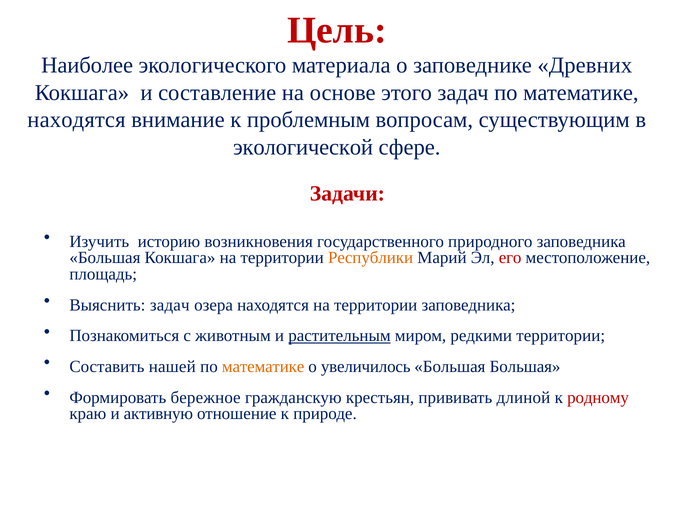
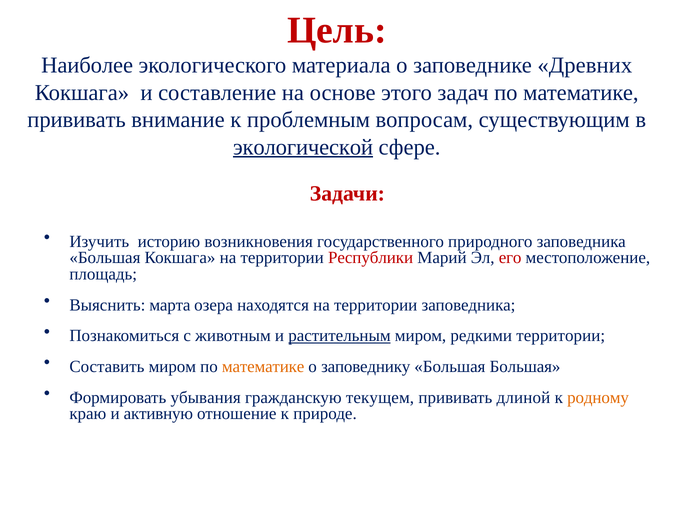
находятся at (76, 120): находятся -> прививать
экологической underline: none -> present
Республики colour: orange -> red
Выяснить задач: задач -> марта
Составить нашей: нашей -> миром
увеличилось: увеличилось -> заповеднику
бережное: бережное -> убывания
крестьян: крестьян -> текущем
родному colour: red -> orange
